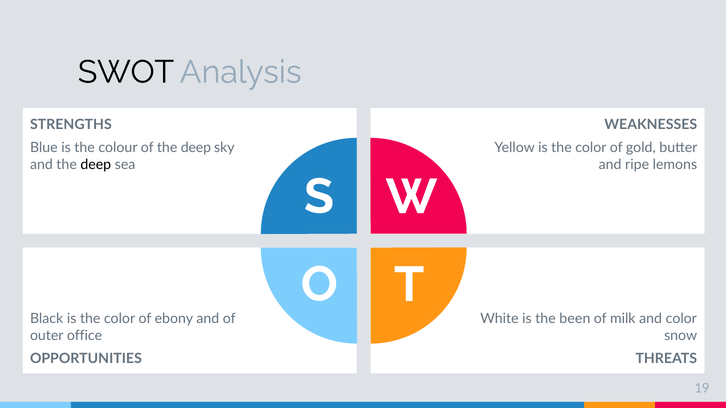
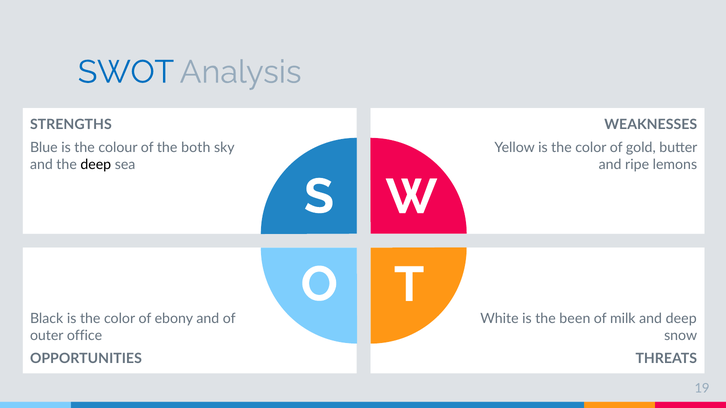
SWOT colour: black -> blue
of the deep: deep -> both
and color: color -> deep
